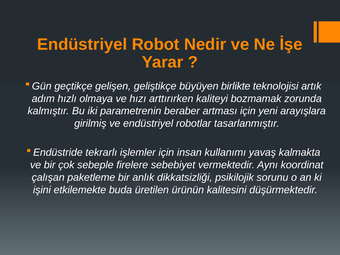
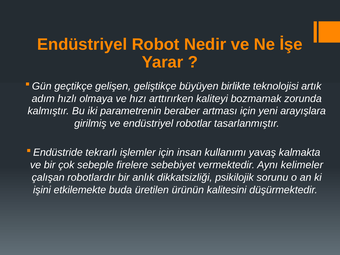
koordinat: koordinat -> kelimeler
paketleme: paketleme -> robotlardır
